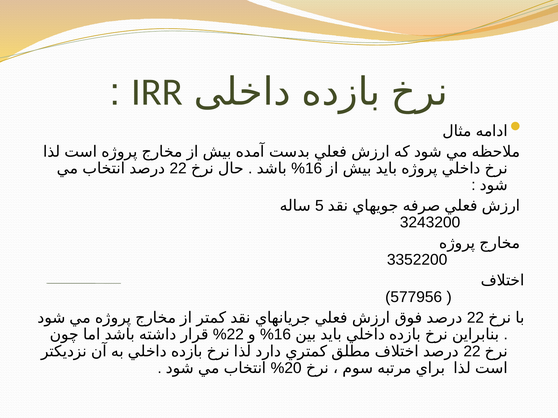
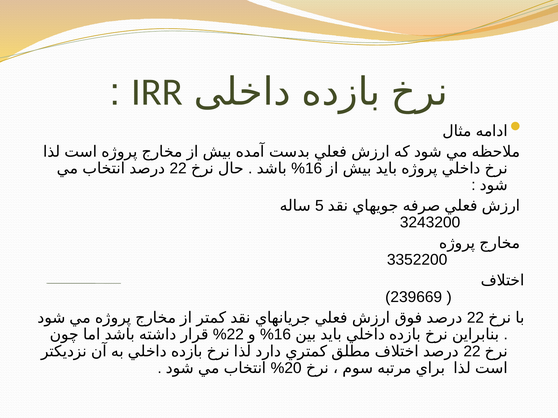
577956: 577956 -> 239669
